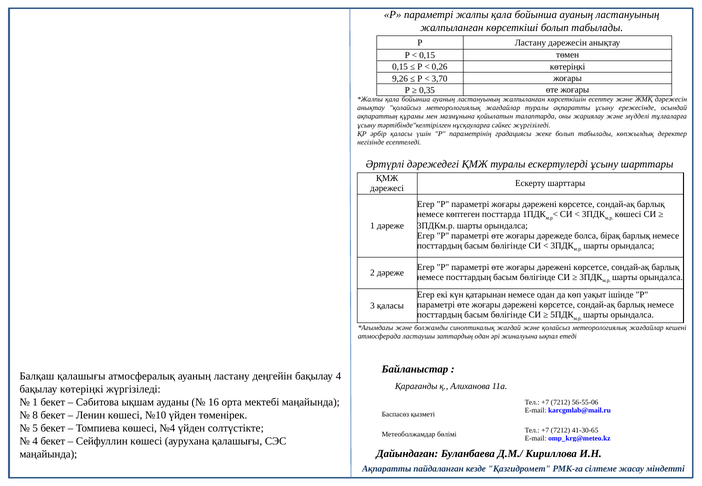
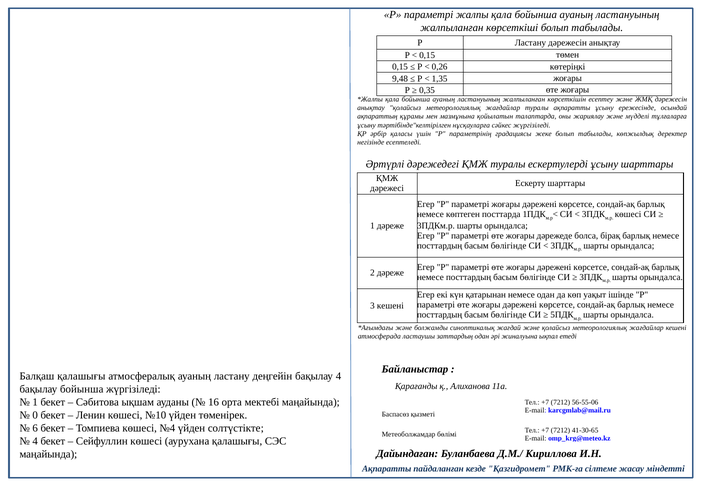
9,26: 9,26 -> 9,48
3,70: 3,70 -> 1,35
3 қаласы: қаласы -> кешені
бақылау көтеріңкі: көтеріңкі -> бойынша
8: 8 -> 0
5: 5 -> 6
